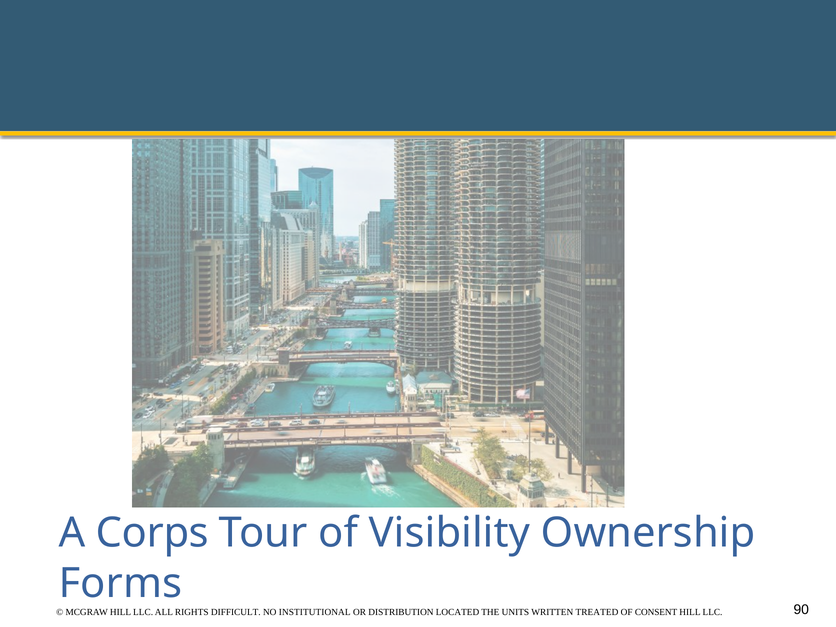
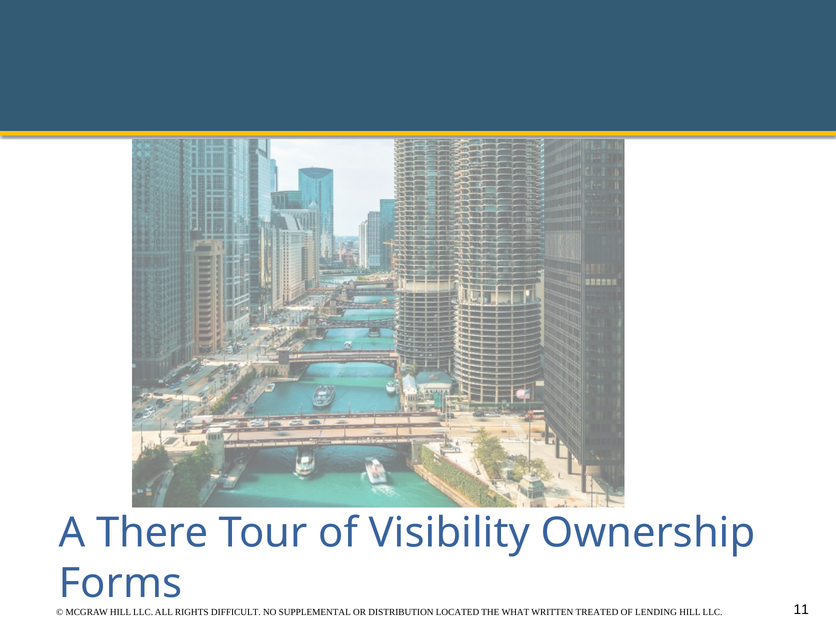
Corps: Corps -> There
90: 90 -> 11
INSTITUTIONAL: INSTITUTIONAL -> SUPPLEMENTAL
UNITS: UNITS -> WHAT
CONSENT: CONSENT -> LENDING
